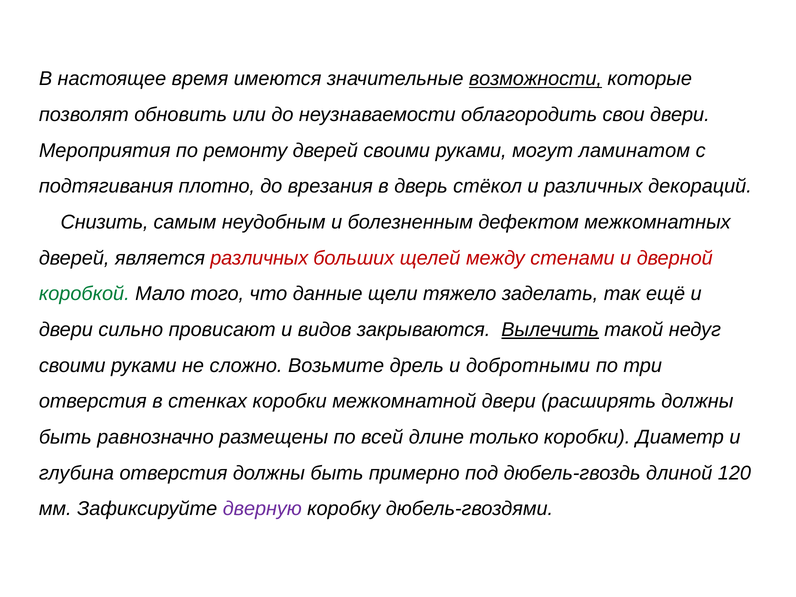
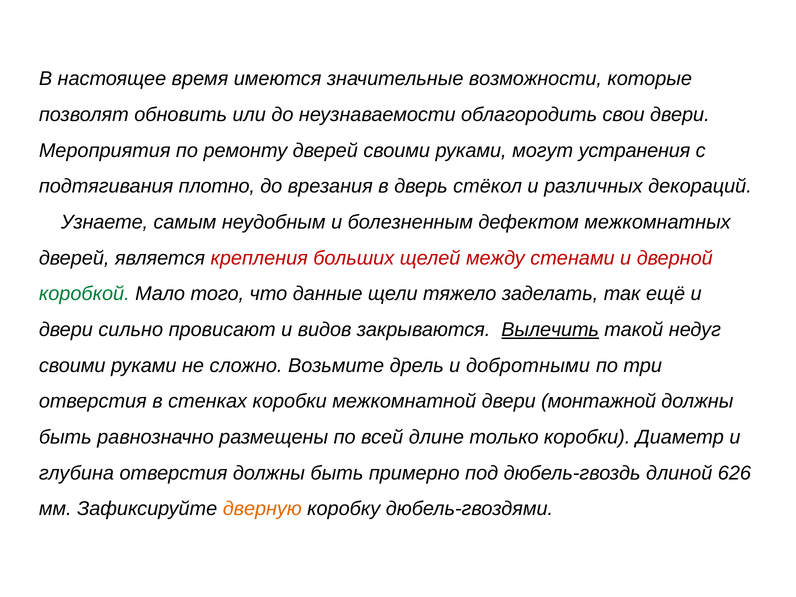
возможности underline: present -> none
ламинатом: ламинатом -> устранения
Снизить: Снизить -> Узнаете
является различных: различных -> крепления
расширять: расширять -> монтажной
120: 120 -> 626
дверную colour: purple -> orange
